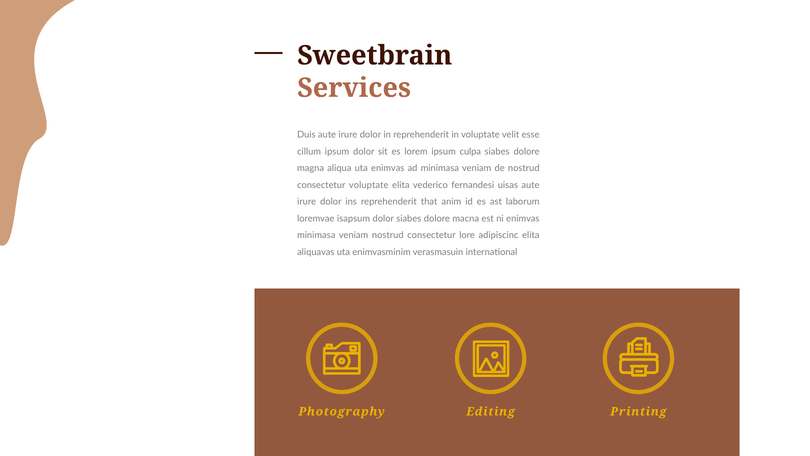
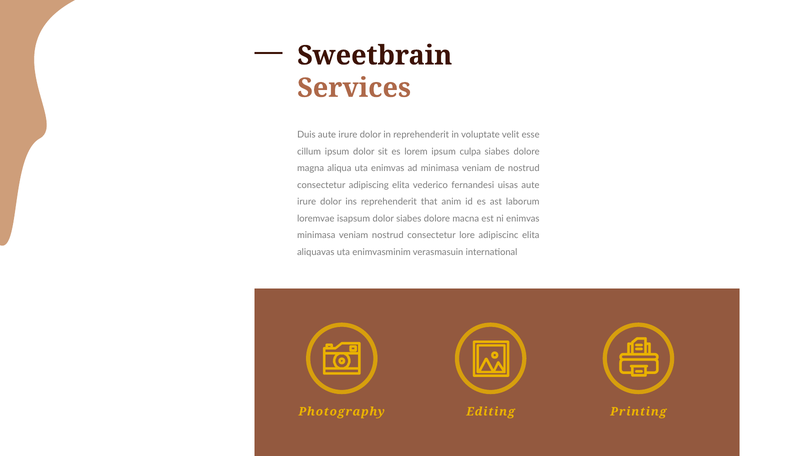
consectetur voluptate: voluptate -> adipiscing
